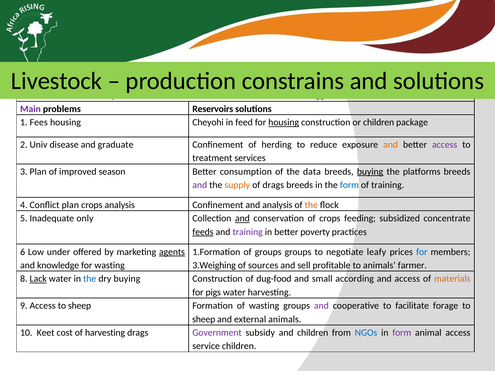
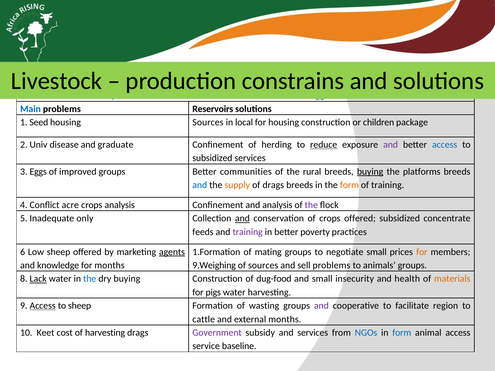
Main colour: purple -> blue
Fees: Fees -> Seed
housing Cheyohi: Cheyohi -> Sources
feed: feed -> local
housing at (284, 123) underline: present -> none
reduce underline: none -> present
and at (391, 145) colour: orange -> purple
access at (445, 145) colour: purple -> blue
treatment at (212, 158): treatment -> subsidized
3 Plan: Plan -> Eggs
improved season: season -> groups
Better consumption: consumption -> communities
data: data -> rural
and at (200, 185) colour: purple -> blue
form at (349, 185) colour: blue -> orange
Conflict plan: plan -> acre
the at (311, 205) colour: orange -> purple
crops feeding: feeding -> offered
feeds underline: present -> none
Low under: under -> sheep
of groups: groups -> mating
negotiate leafy: leafy -> small
for at (422, 252) colour: blue -> orange
for wasting: wasting -> months
3.Weighing: 3.Weighing -> 9.Weighing
sell profitable: profitable -> problems
animals farmer: farmer -> groups
according: according -> insecurity
and access: access -> health
Access at (43, 306) underline: none -> present
forage: forage -> region
sheep at (204, 319): sheep -> cattle
external animals: animals -> months
and children: children -> services
form at (402, 333) colour: purple -> blue
service children: children -> baseline
